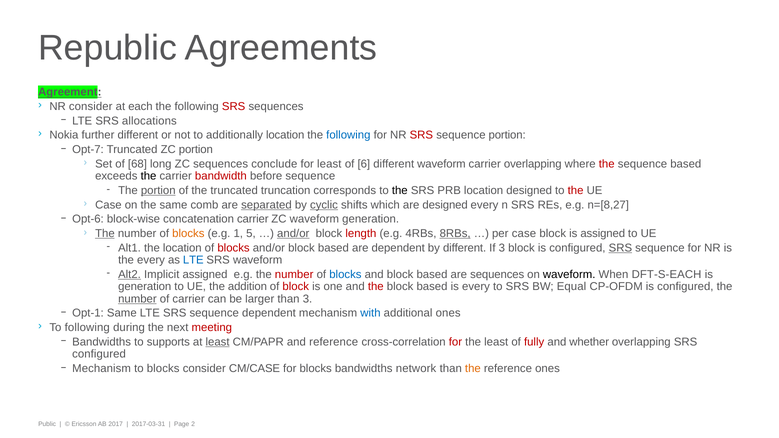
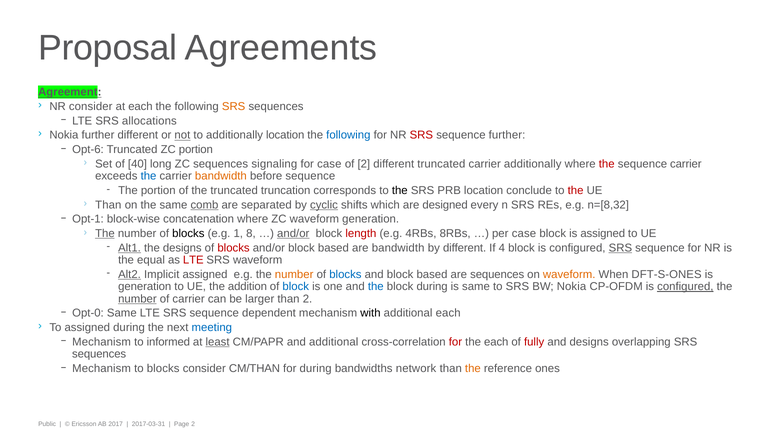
Republic: Republic -> Proposal
SRS at (234, 107) colour: red -> orange
not underline: none -> present
sequence portion: portion -> further
Opt-7: Opt-7 -> Opt-6
68: 68 -> 40
conclude: conclude -> signaling
for least: least -> case
of 6: 6 -> 2
different waveform: waveform -> truncated
carrier overlapping: overlapping -> additionally
sequence based: based -> carrier
the at (149, 176) colour: black -> blue
bandwidth at (221, 176) colour: red -> orange
portion at (158, 191) underline: present -> none
location designed: designed -> conclude
Case at (108, 205): Case -> Than
comb underline: none -> present
separated underline: present -> none
n=[8,27: n=[8,27 -> n=[8,32
Opt-6: Opt-6 -> Opt-1
concatenation carrier: carrier -> where
blocks at (188, 234) colour: orange -> black
5: 5 -> 8
8RBs underline: present -> none
Alt1 underline: none -> present
the location: location -> designs
are dependent: dependent -> bandwidth
If 3: 3 -> 4
the every: every -> equal
LTE at (193, 260) colour: blue -> red
number at (294, 274) colour: red -> orange
waveform at (569, 274) colour: black -> orange
DFT-S-EACH: DFT-S-EACH -> DFT-S-ONES
block at (296, 287) colour: red -> blue
the at (376, 287) colour: red -> blue
based at (432, 287): based -> during
is every: every -> same
BW Equal: Equal -> Nokia
configured at (685, 287) underline: none -> present
than 3: 3 -> 2
Opt-1: Opt-1 -> Opt-0
with colour: blue -> black
additional ones: ones -> each
To following: following -> assigned
meeting colour: red -> blue
Bandwidths at (102, 342): Bandwidths -> Mechanism
supports: supports -> informed
and reference: reference -> additional
the least: least -> each
and whether: whether -> designs
configured at (99, 354): configured -> sequences
CM/CASE: CM/CASE -> CM/THAN
for blocks: blocks -> during
